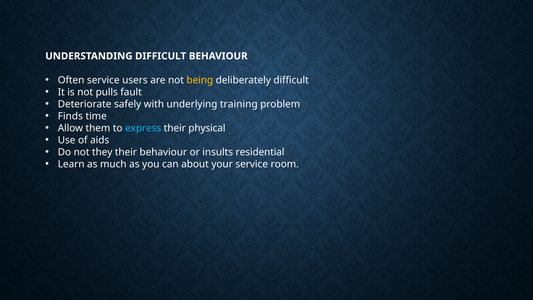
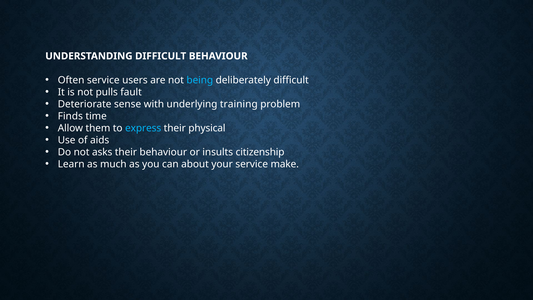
being colour: yellow -> light blue
safely: safely -> sense
they: they -> asks
residential: residential -> citizenship
room: room -> make
